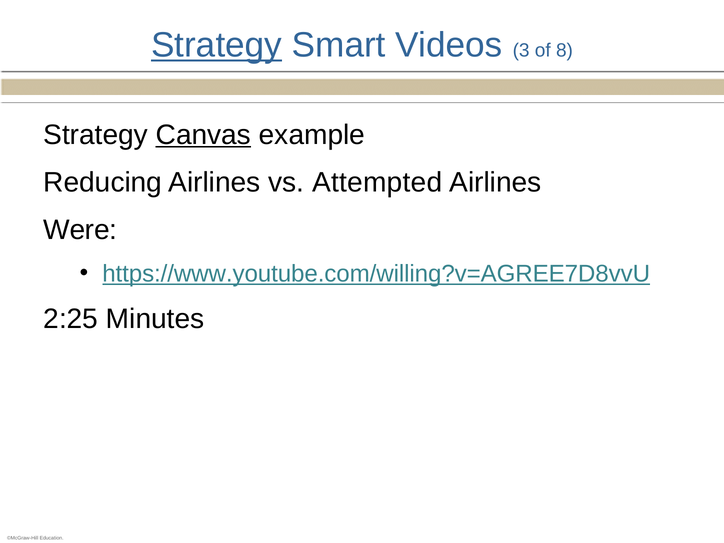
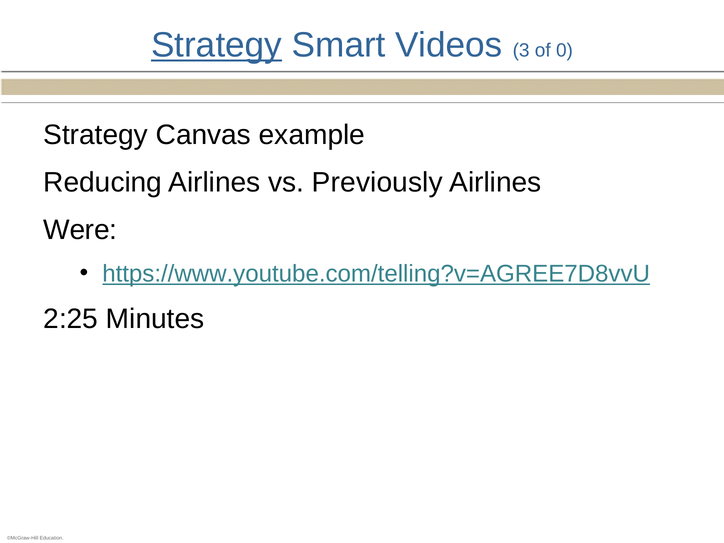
8: 8 -> 0
Canvas underline: present -> none
Attempted: Attempted -> Previously
https://www.youtube.com/willing?v=AGREE7D8vvU: https://www.youtube.com/willing?v=AGREE7D8vvU -> https://www.youtube.com/telling?v=AGREE7D8vvU
